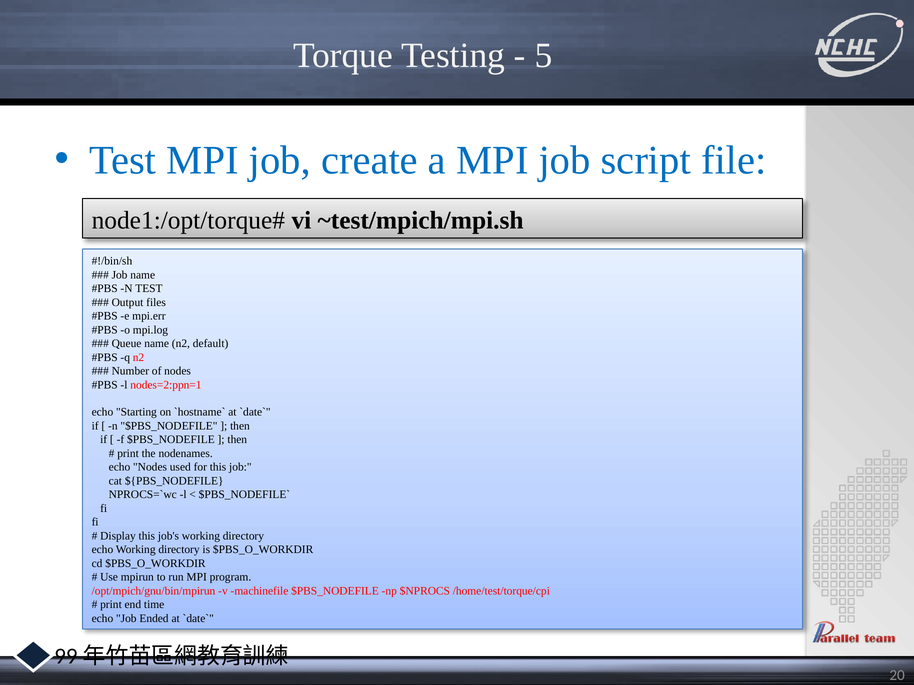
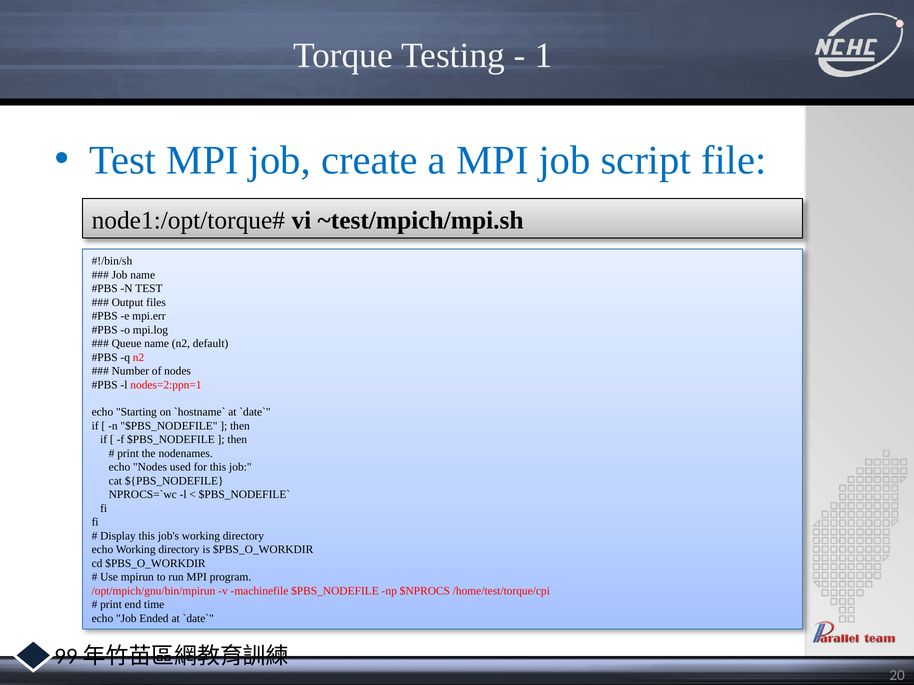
5: 5 -> 1
